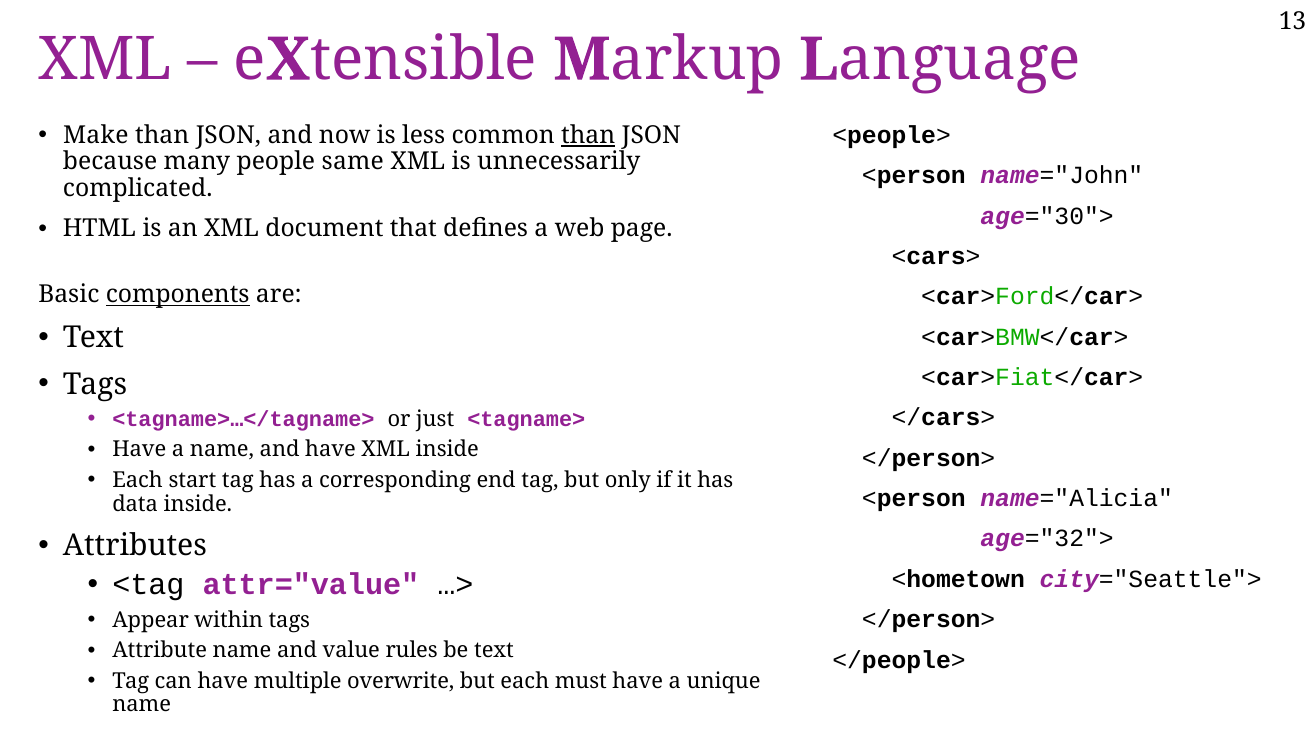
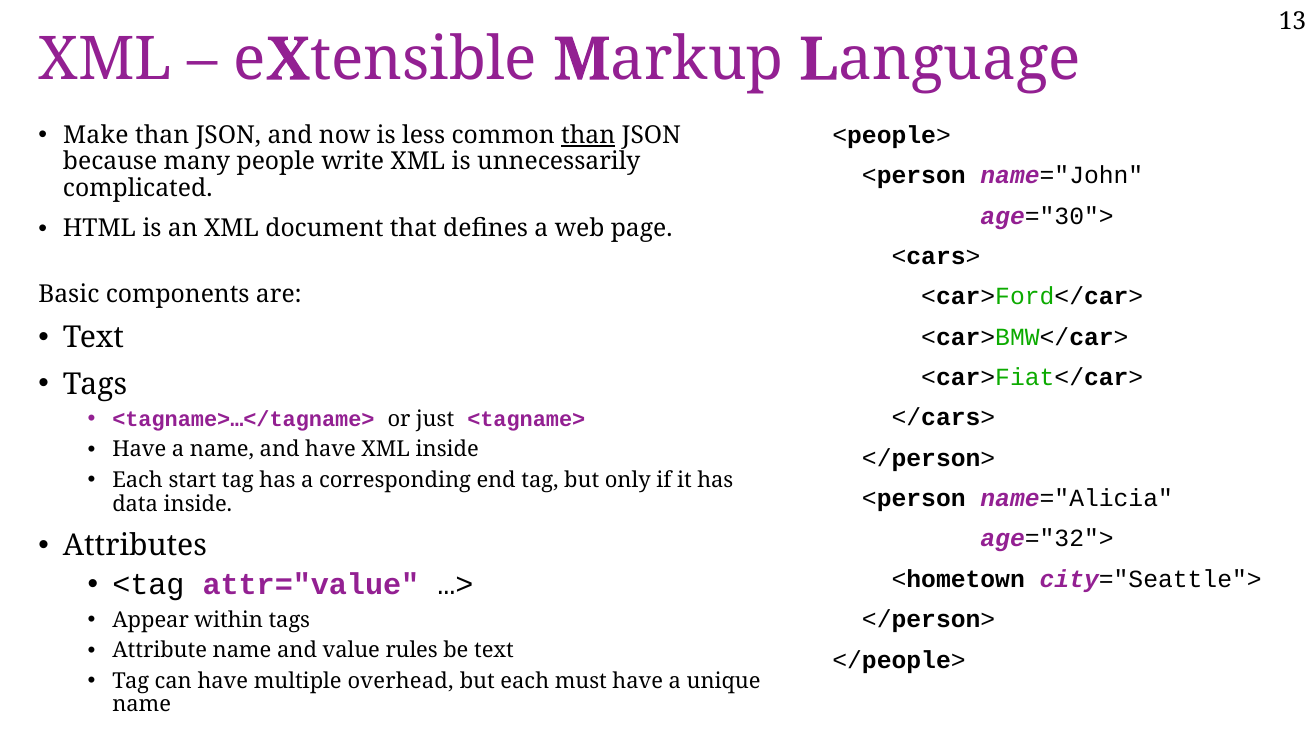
same: same -> write
components underline: present -> none
overwrite: overwrite -> overhead
